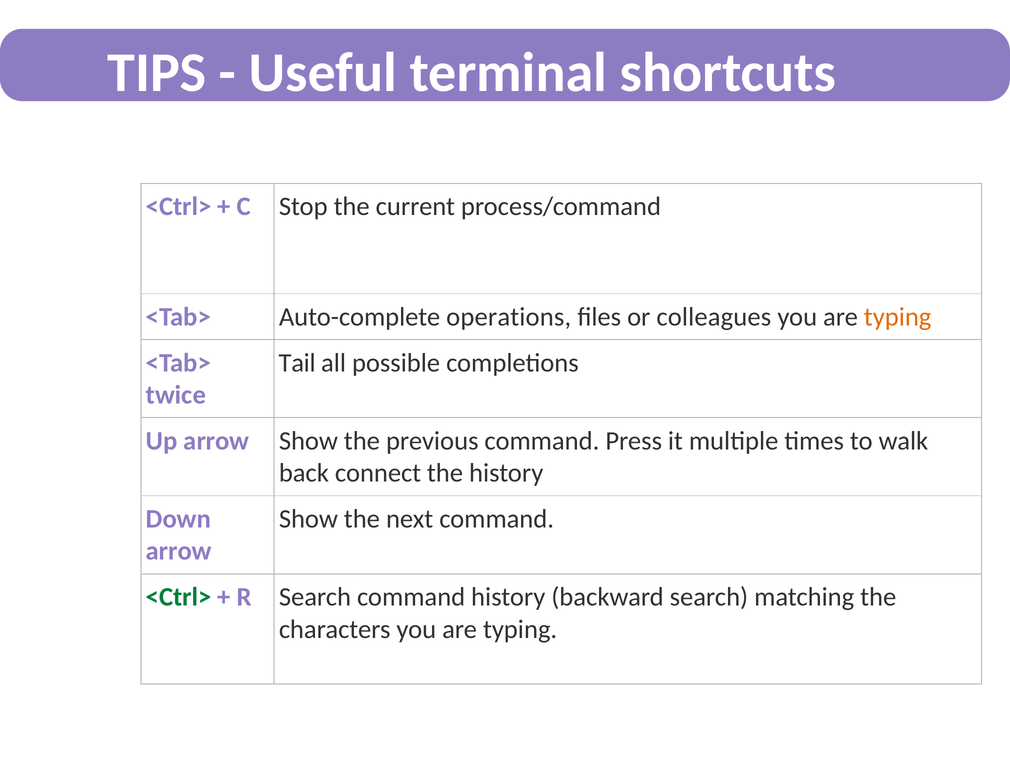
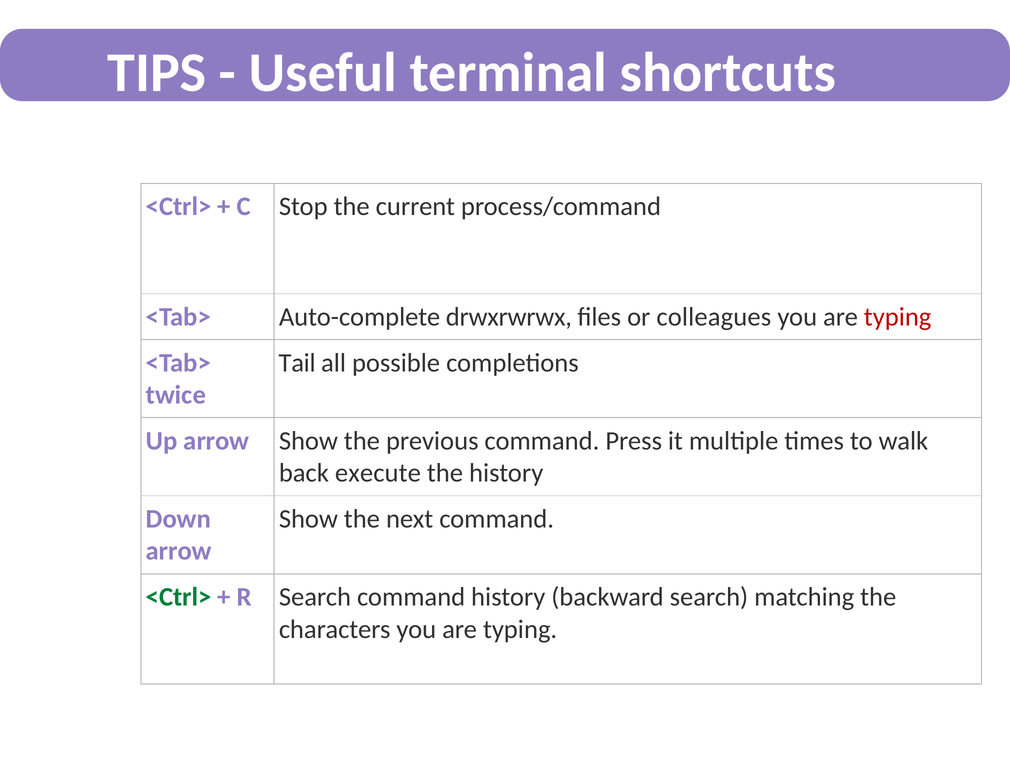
operations: operations -> drwxrwrwx
typing at (898, 317) colour: orange -> red
connect: connect -> execute
